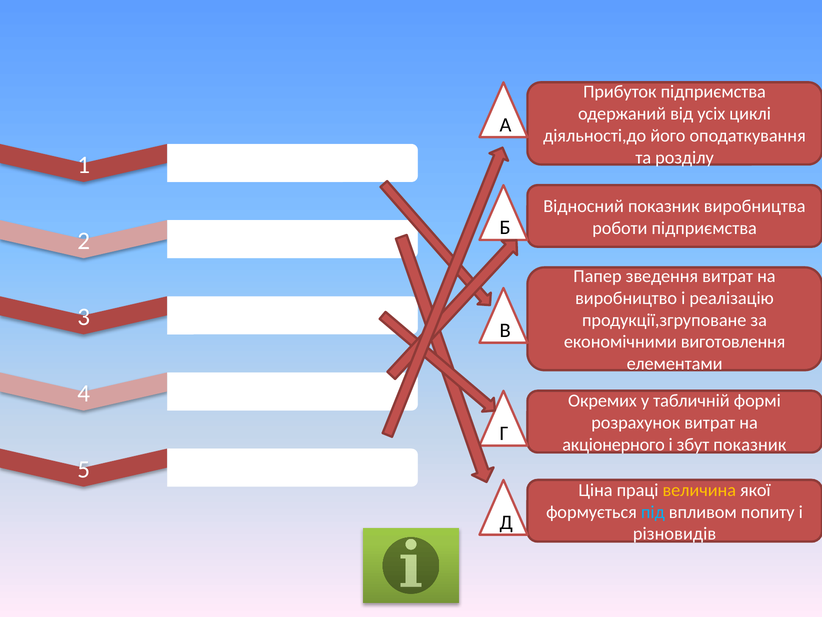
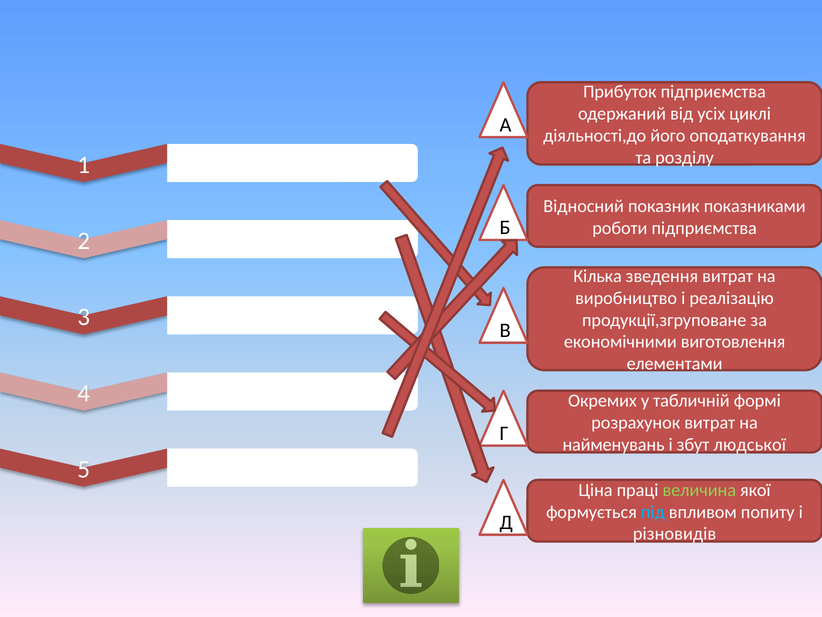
виробництва: виробництва -> показниками
Папер: Папер -> Кілька
акціонерного: акціонерного -> найменувань
збут показник: показник -> людської
величина colour: yellow -> light green
